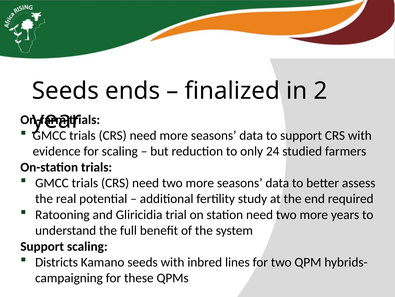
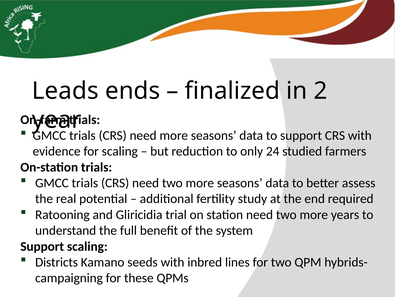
Seeds at (65, 91): Seeds -> Leads
